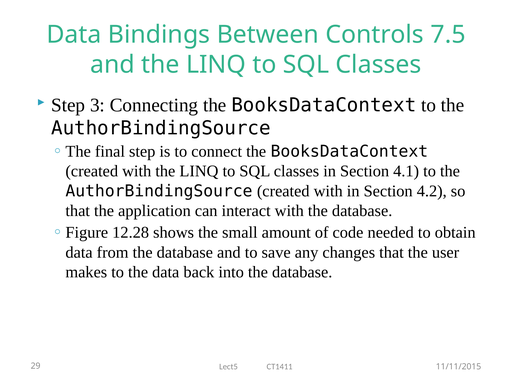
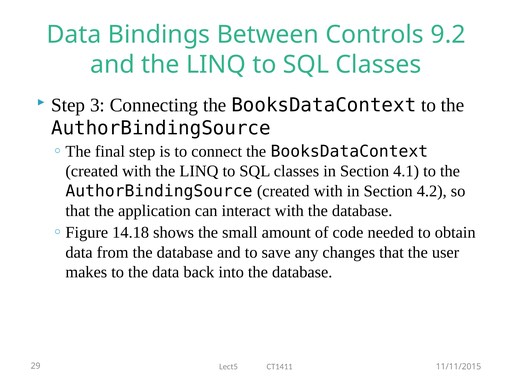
7.5: 7.5 -> 9.2
12.28: 12.28 -> 14.18
